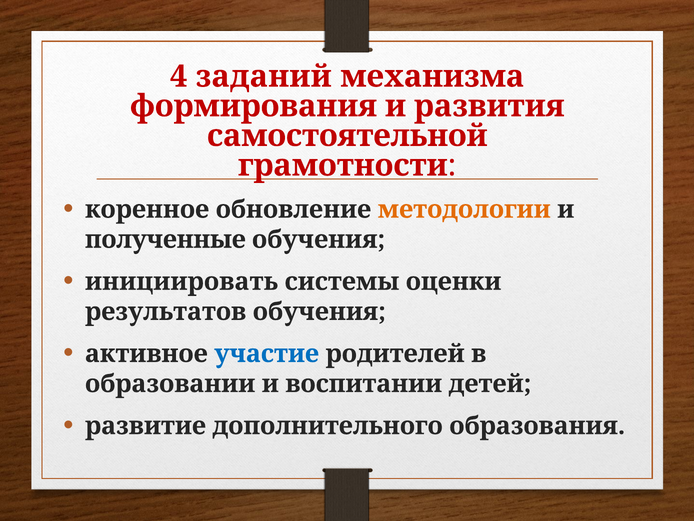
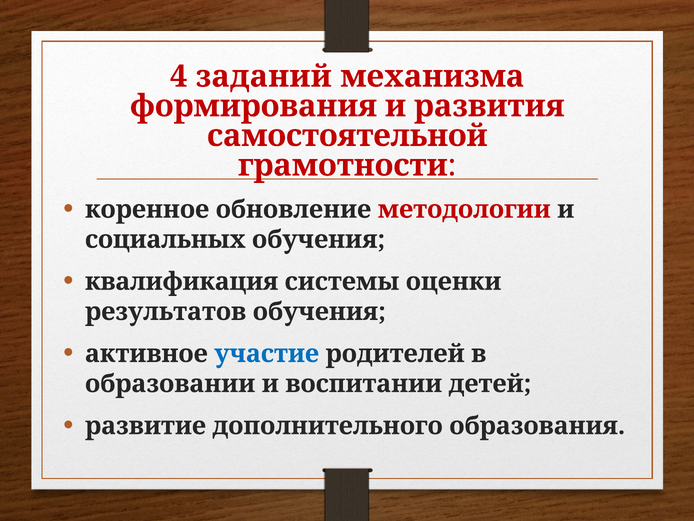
методологии colour: orange -> red
полученные: полученные -> социальных
инициировать: инициировать -> квалификация
